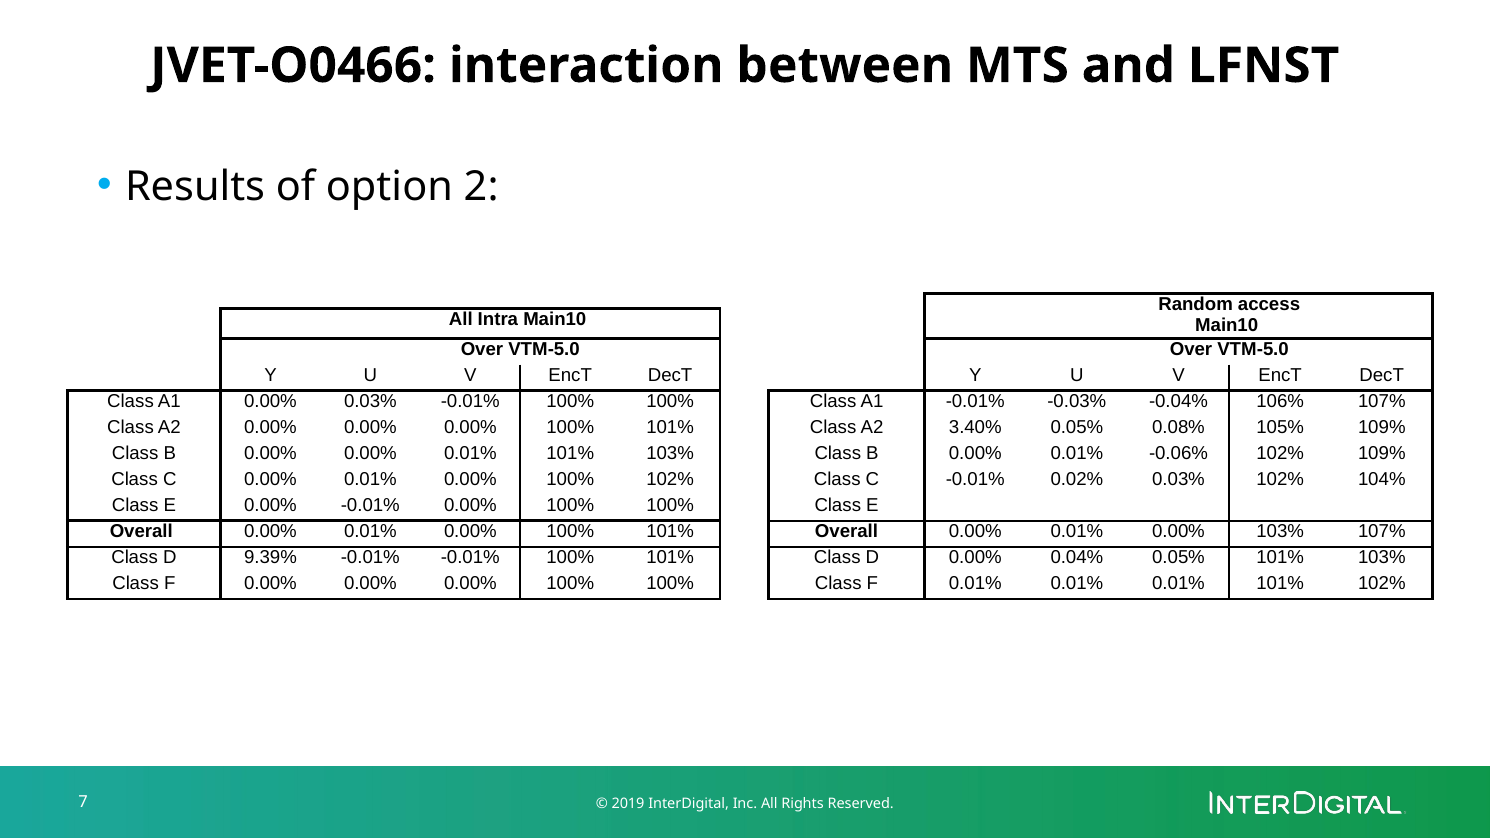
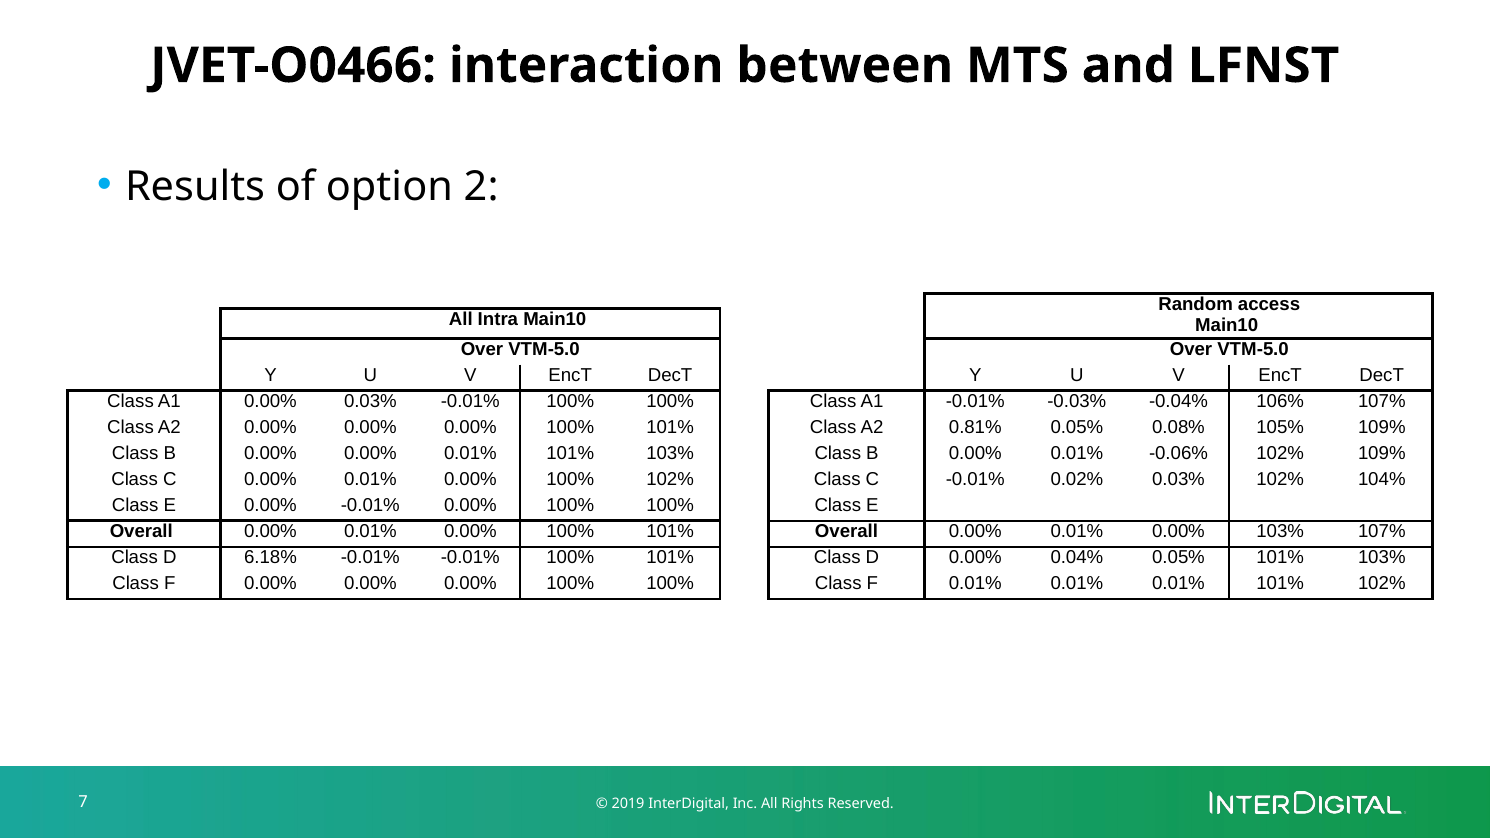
3.40%: 3.40% -> 0.81%
9.39%: 9.39% -> 6.18%
